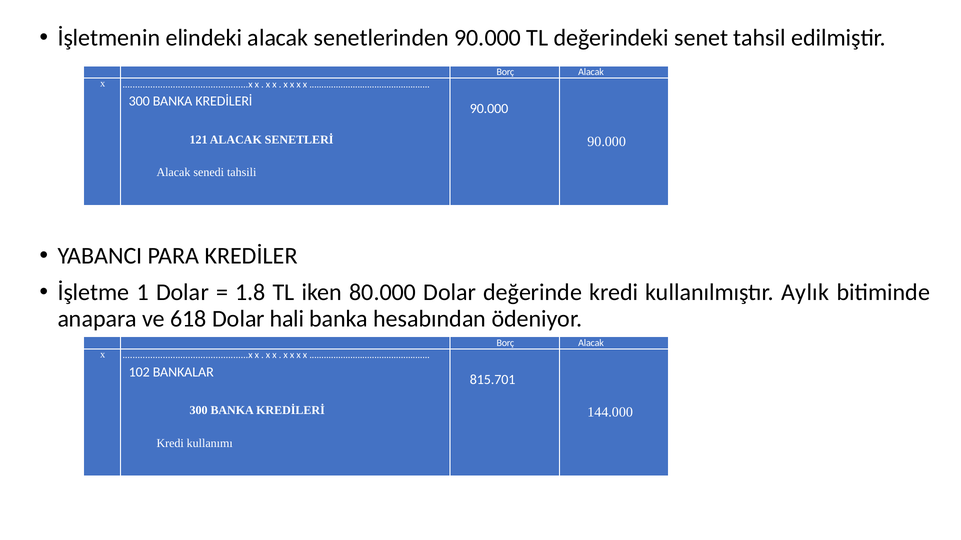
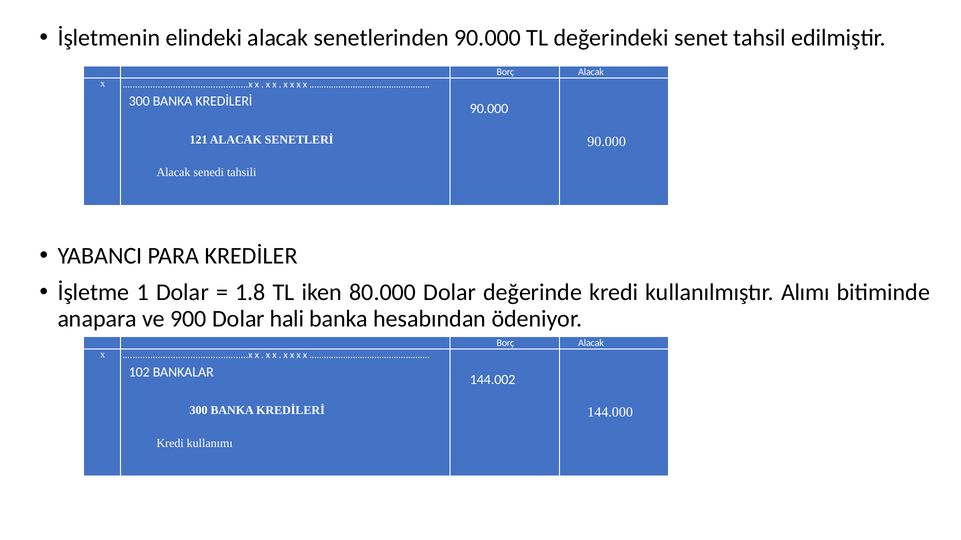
Aylık: Aylık -> Alımı
618: 618 -> 900
815.701: 815.701 -> 144.002
